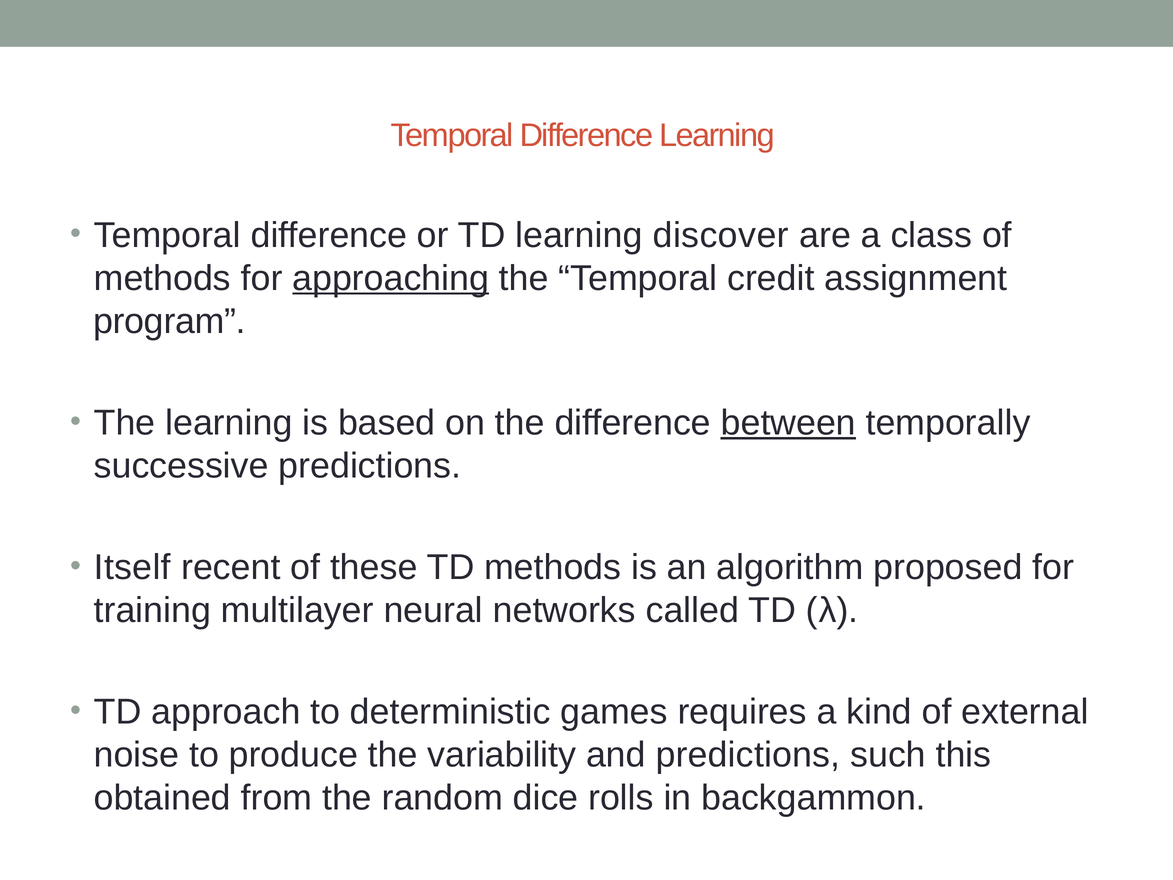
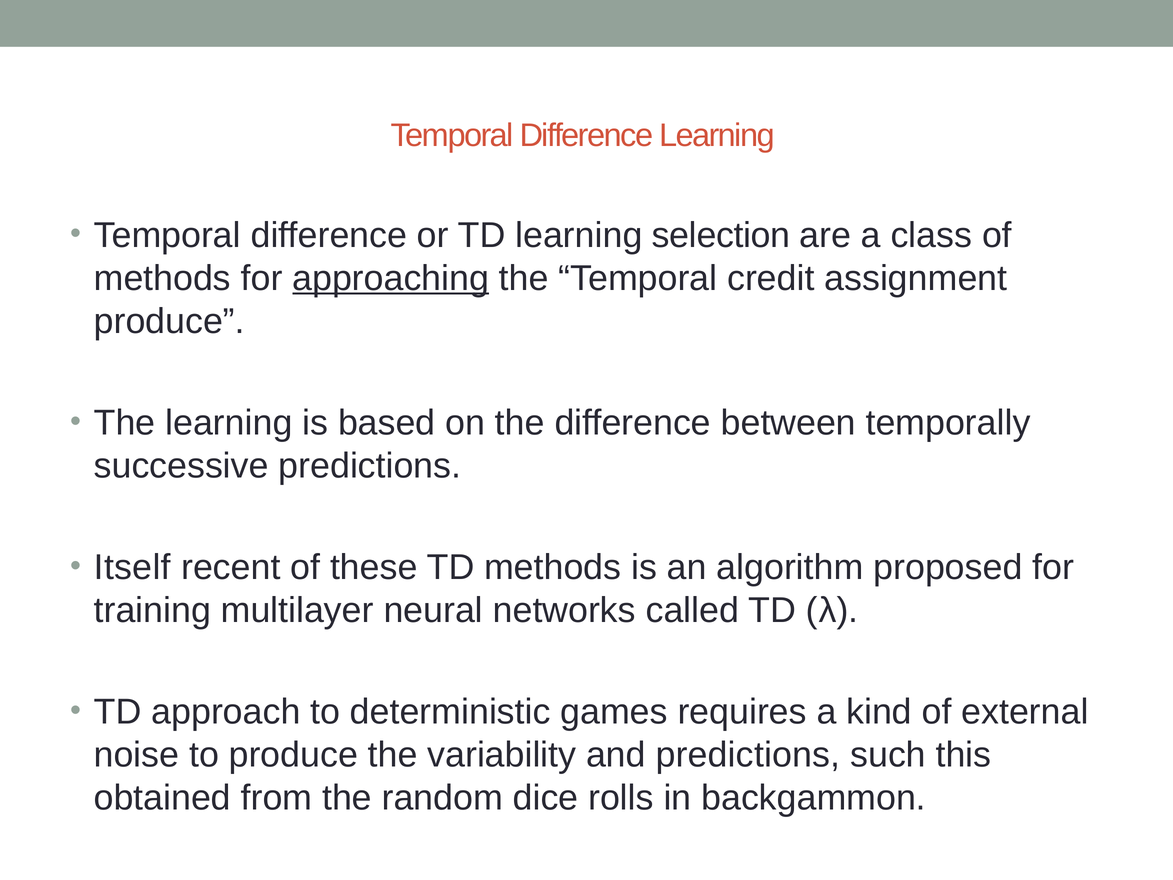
discover: discover -> selection
program at (169, 321): program -> produce
between underline: present -> none
